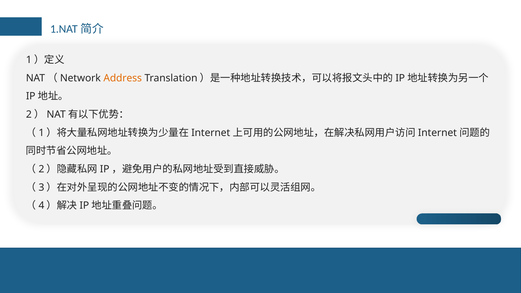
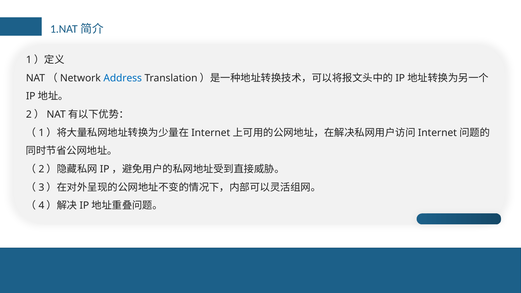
Address colour: orange -> blue
